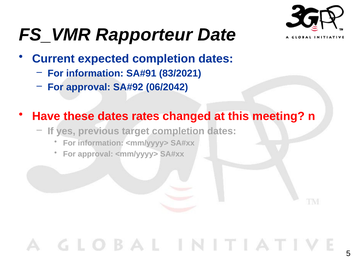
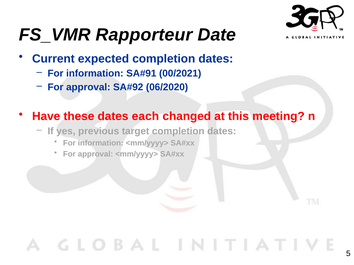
83/2021: 83/2021 -> 00/2021
06/2042: 06/2042 -> 06/2020
rates: rates -> each
